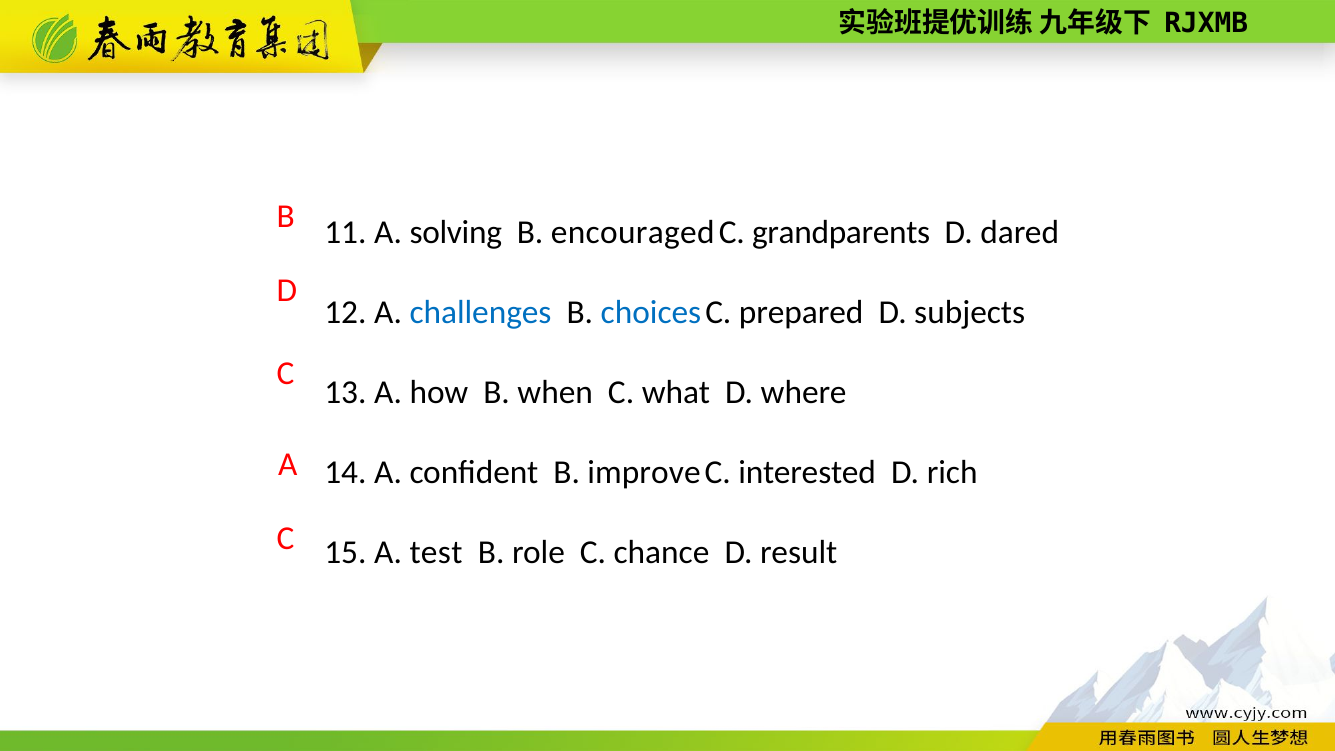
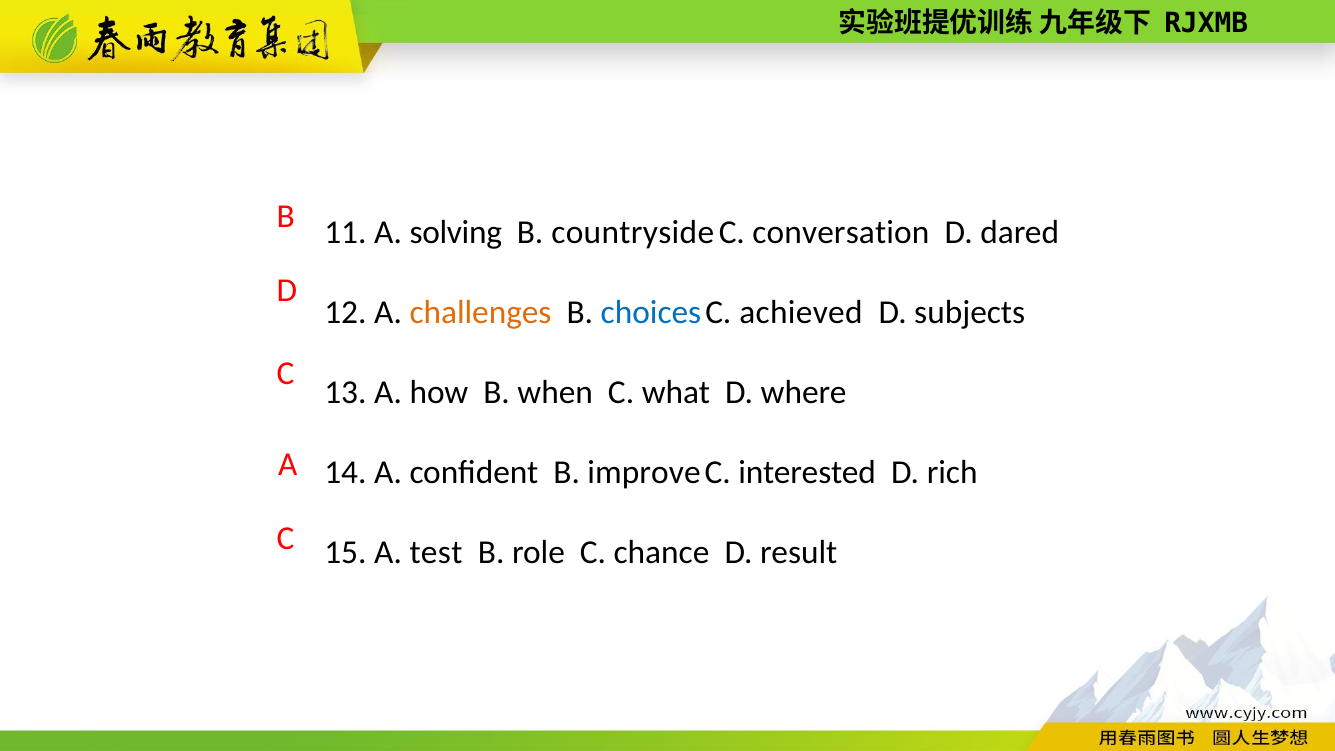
encouraged: encouraged -> countryside
grandparents: grandparents -> conversation
challenges colour: blue -> orange
prepared: prepared -> achieved
